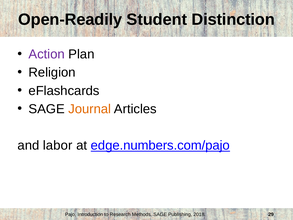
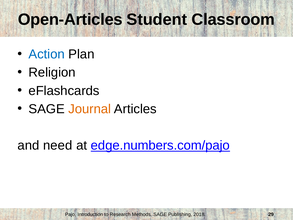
Open-Readily: Open-Readily -> Open-Articles
Distinction: Distinction -> Classroom
Action colour: purple -> blue
labor: labor -> need
